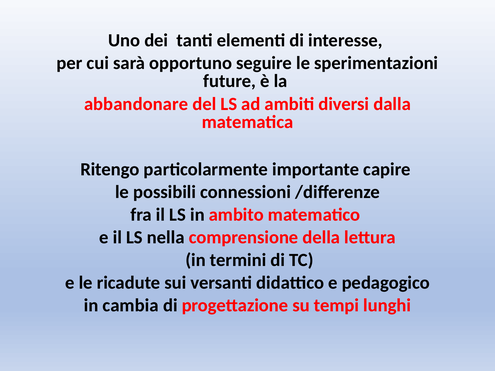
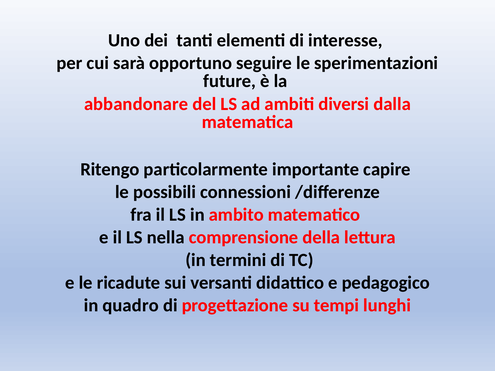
cambia: cambia -> quadro
